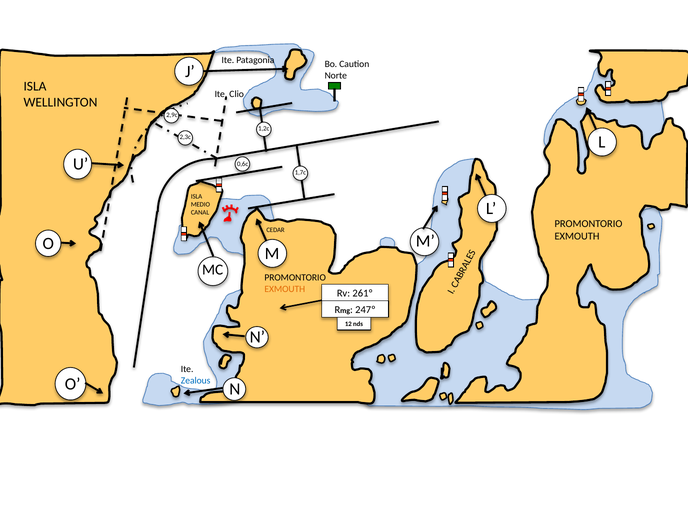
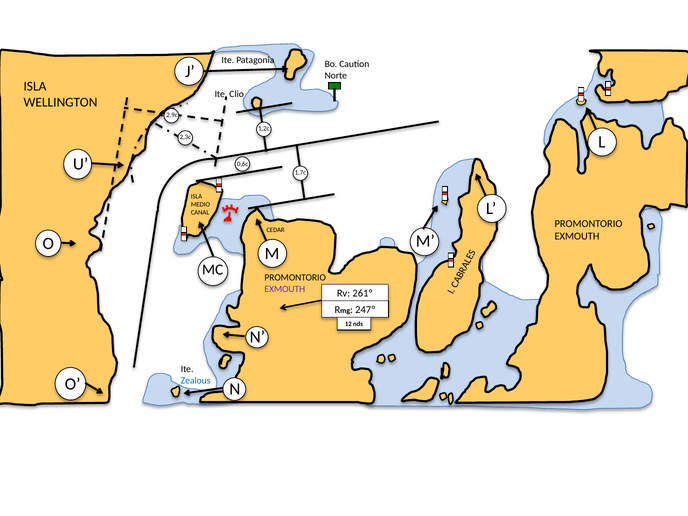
EXMOUTH at (285, 289) colour: orange -> purple
